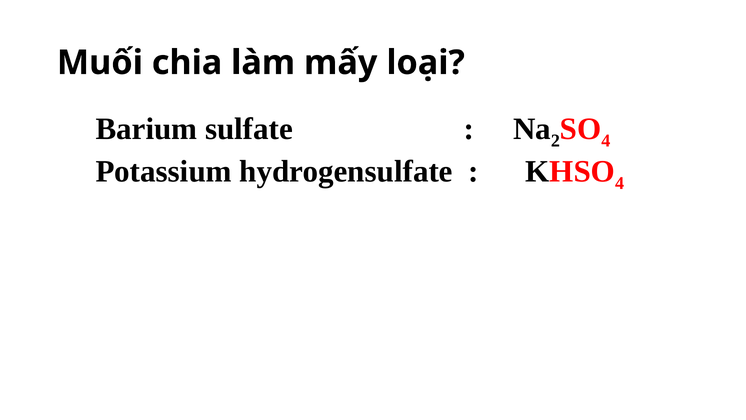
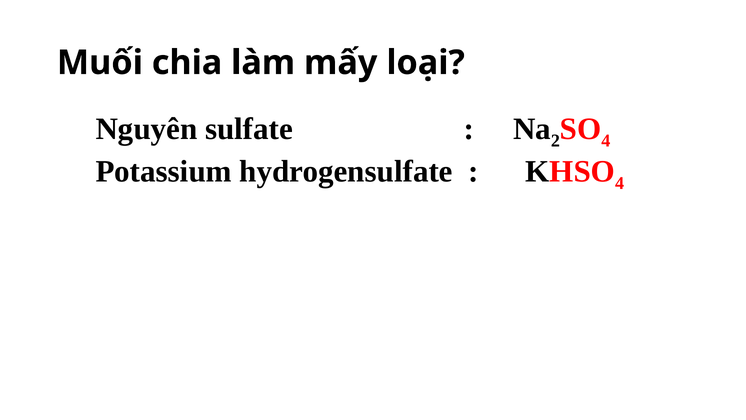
Barium: Barium -> Nguyên
